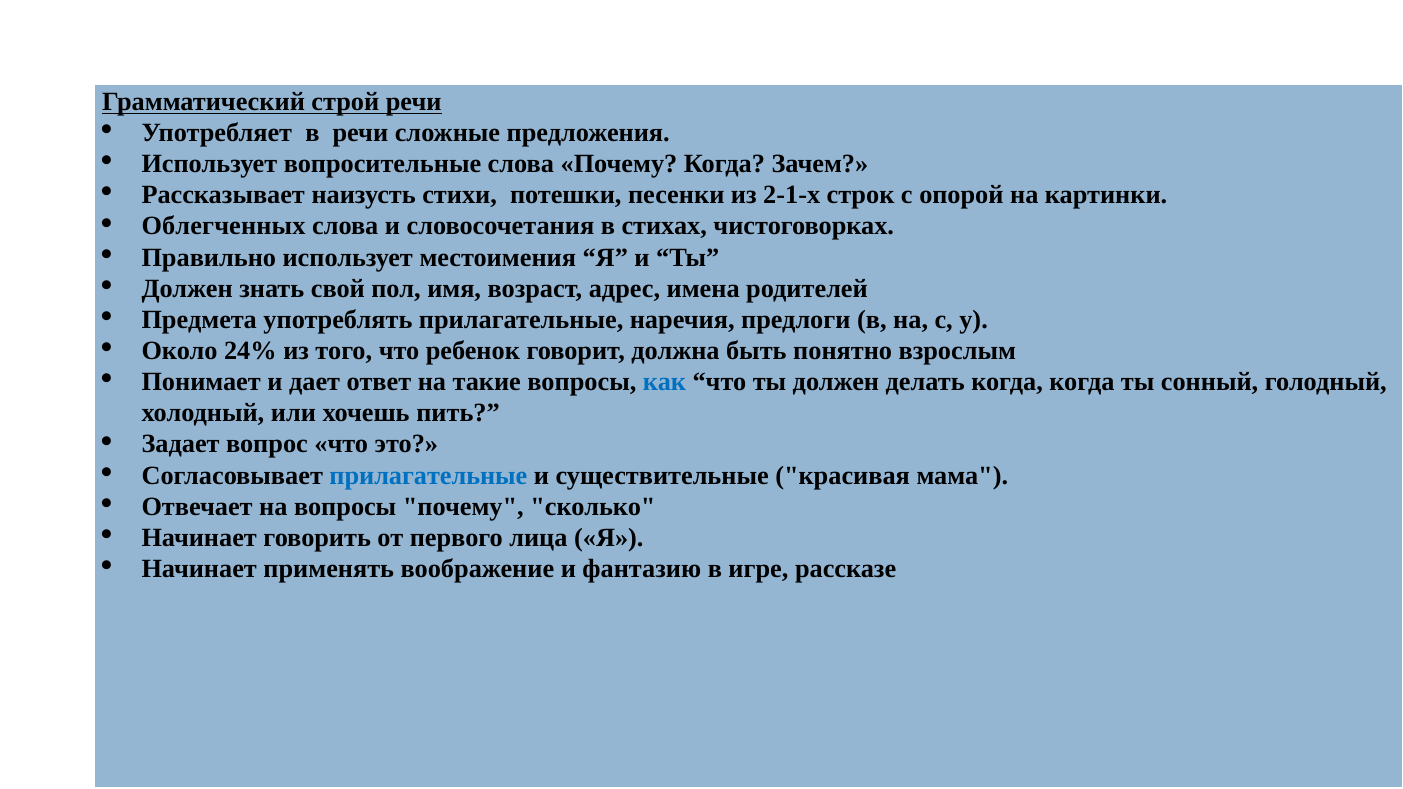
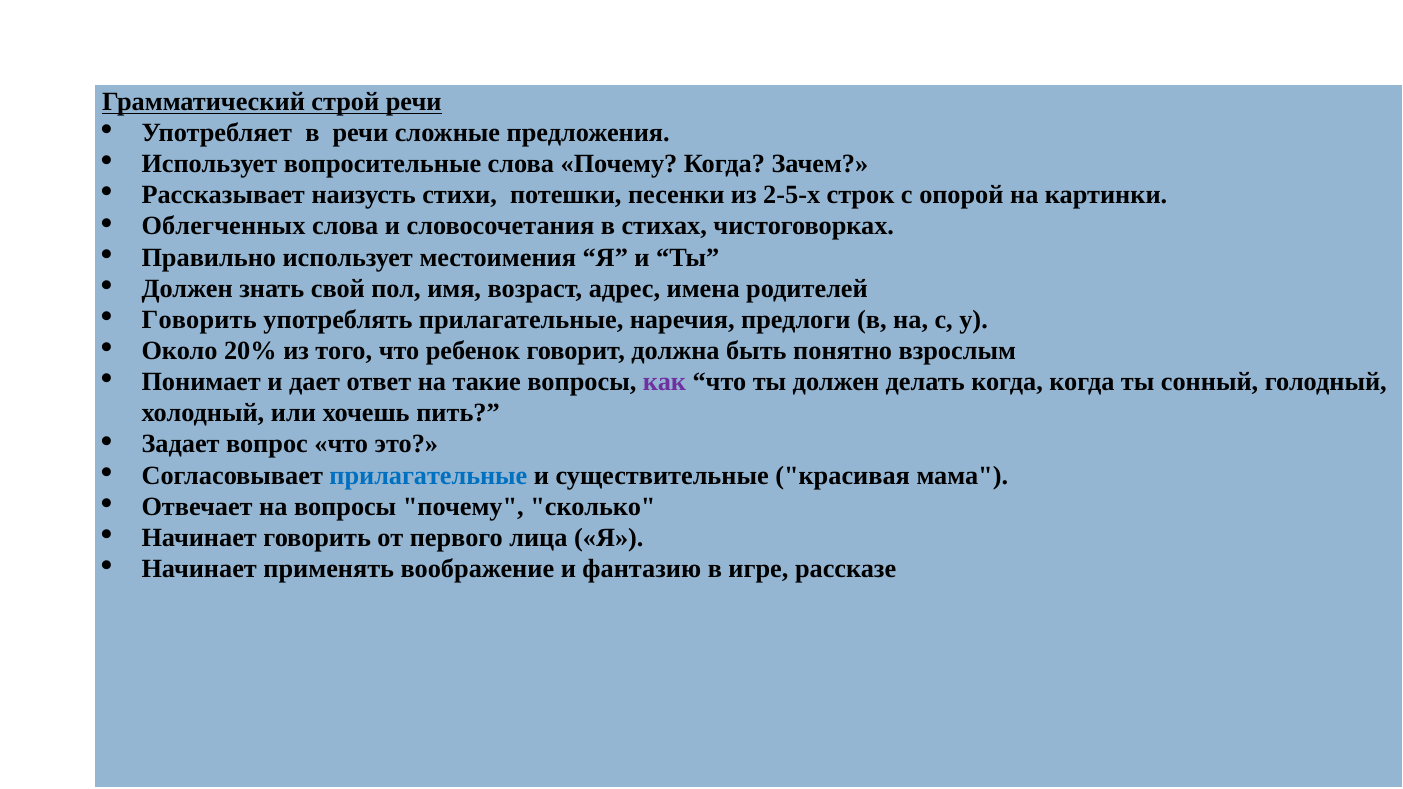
2-1-х: 2-1-х -> 2-5-х
Предмета at (199, 320): Предмета -> Говорить
24%: 24% -> 20%
как colour: blue -> purple
